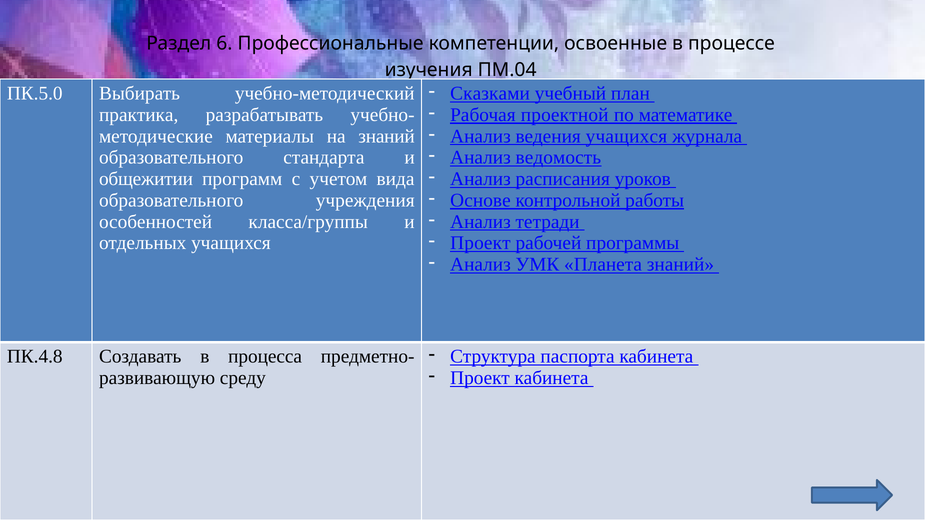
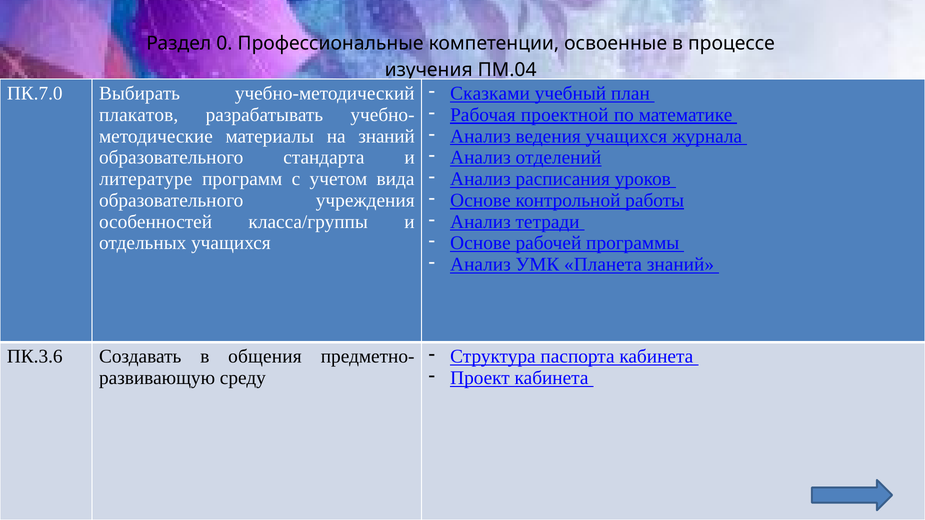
6: 6 -> 0
ПК.5.0: ПК.5.0 -> ПК.7.0
практика: практика -> плакатов
ведомость: ведомость -> отделений
общежитии: общежитии -> литературе
Проект at (480, 243): Проект -> Основе
ПК.4.8: ПК.4.8 -> ПК.3.6
процесса: процесса -> общения
